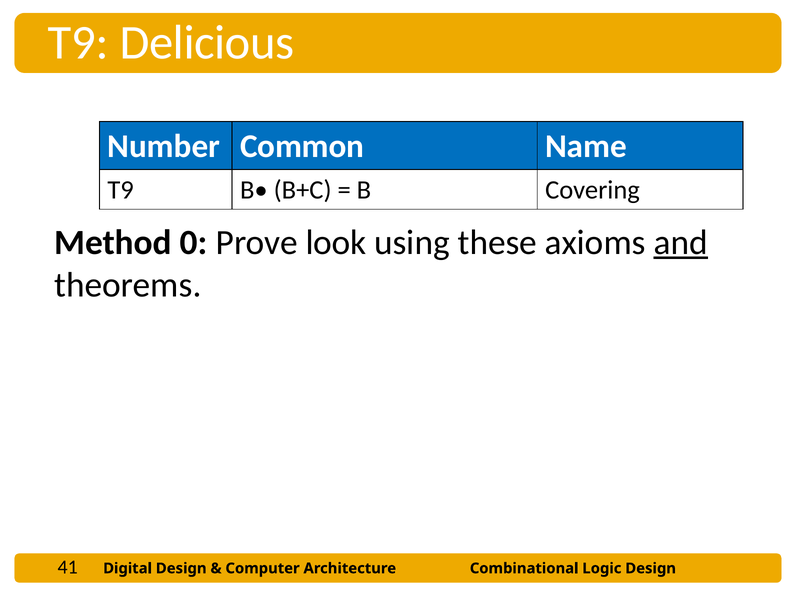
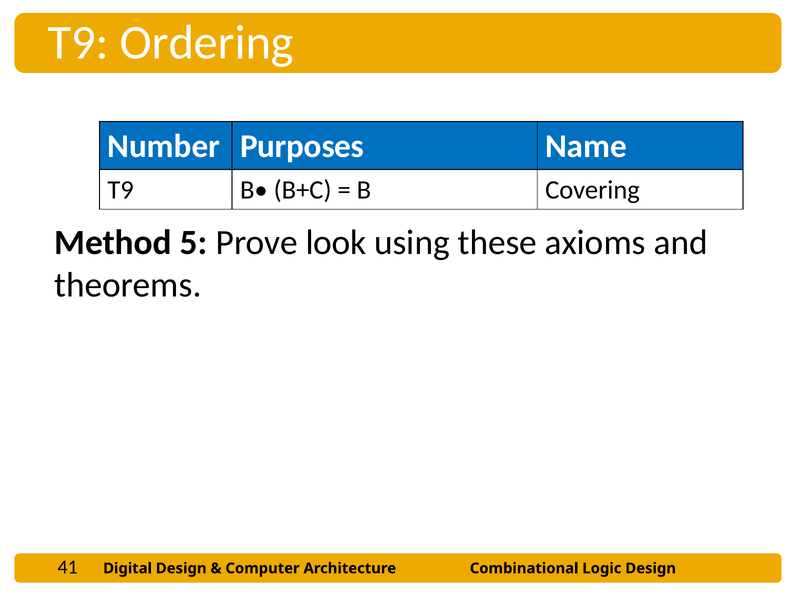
Delicious: Delicious -> Ordering
Common: Common -> Purposes
0: 0 -> 5
and underline: present -> none
